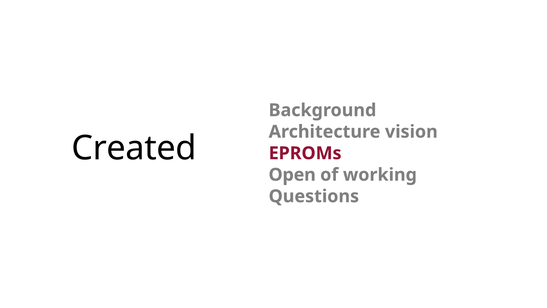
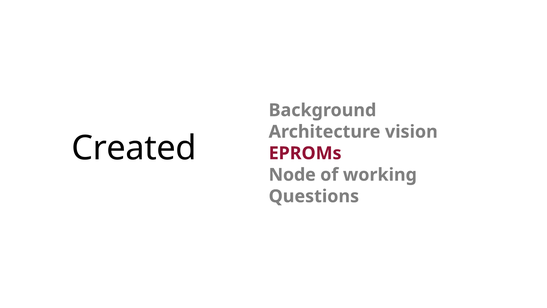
Open: Open -> Node
